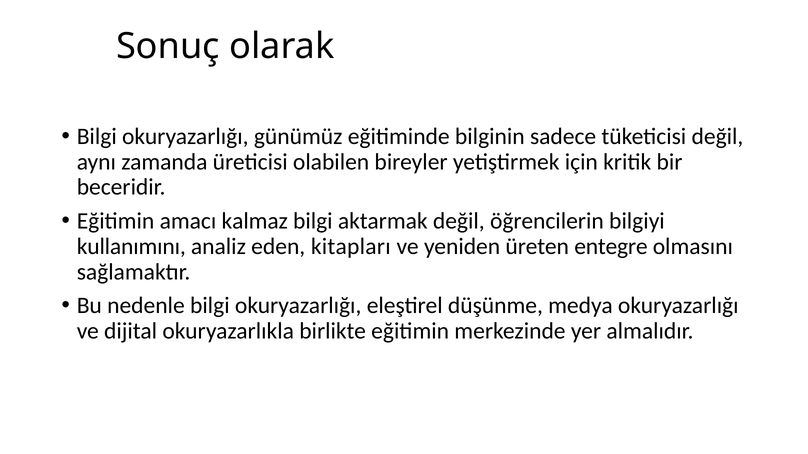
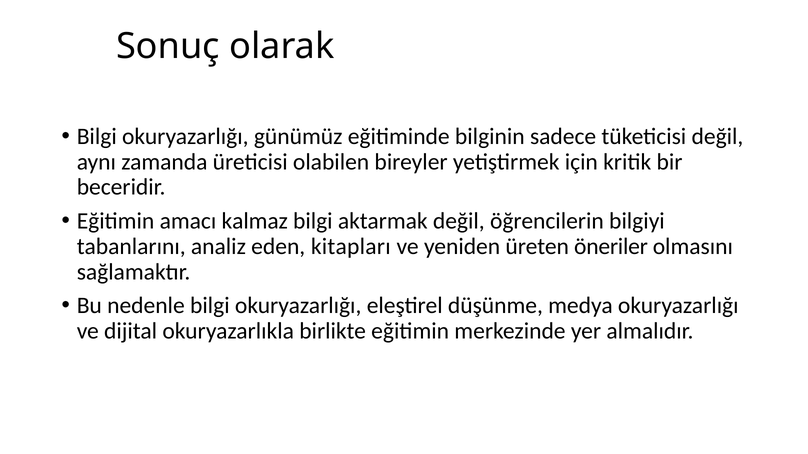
kullanımını: kullanımını -> tabanlarını
entegre: entegre -> öneriler
